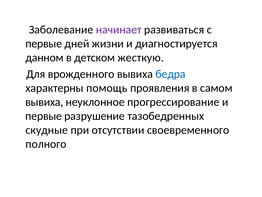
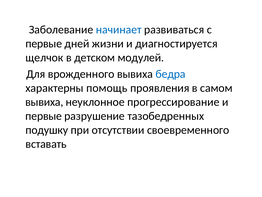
начинает colour: purple -> blue
данном: данном -> щелчок
жесткую: жесткую -> модулей
скудные: скудные -> подушку
полного: полного -> вставать
